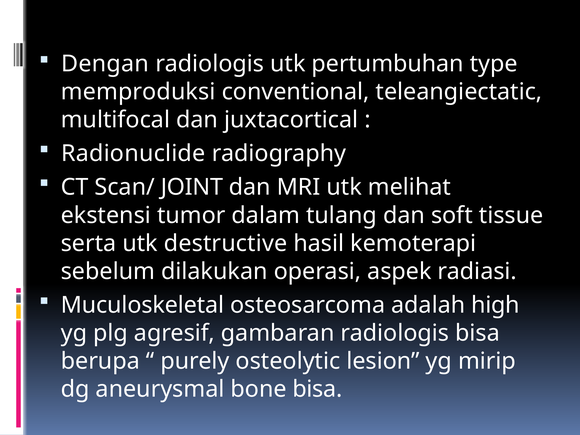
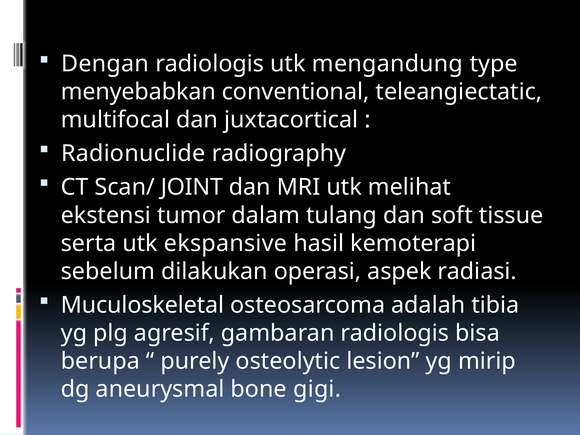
pertumbuhan: pertumbuhan -> mengandung
memproduksi: memproduksi -> menyebabkan
destructive: destructive -> ekspansive
high: high -> tibia
bone bisa: bisa -> gigi
